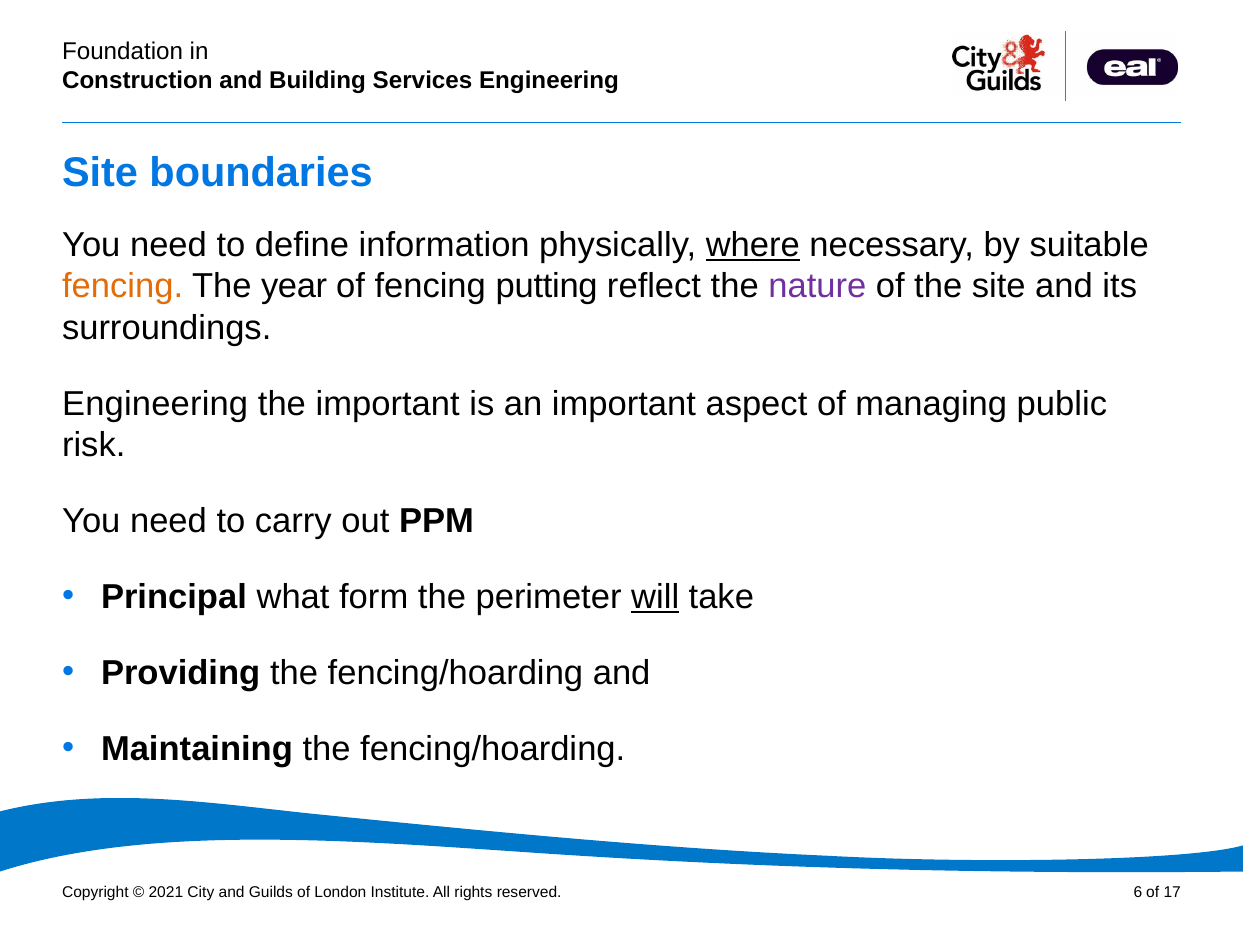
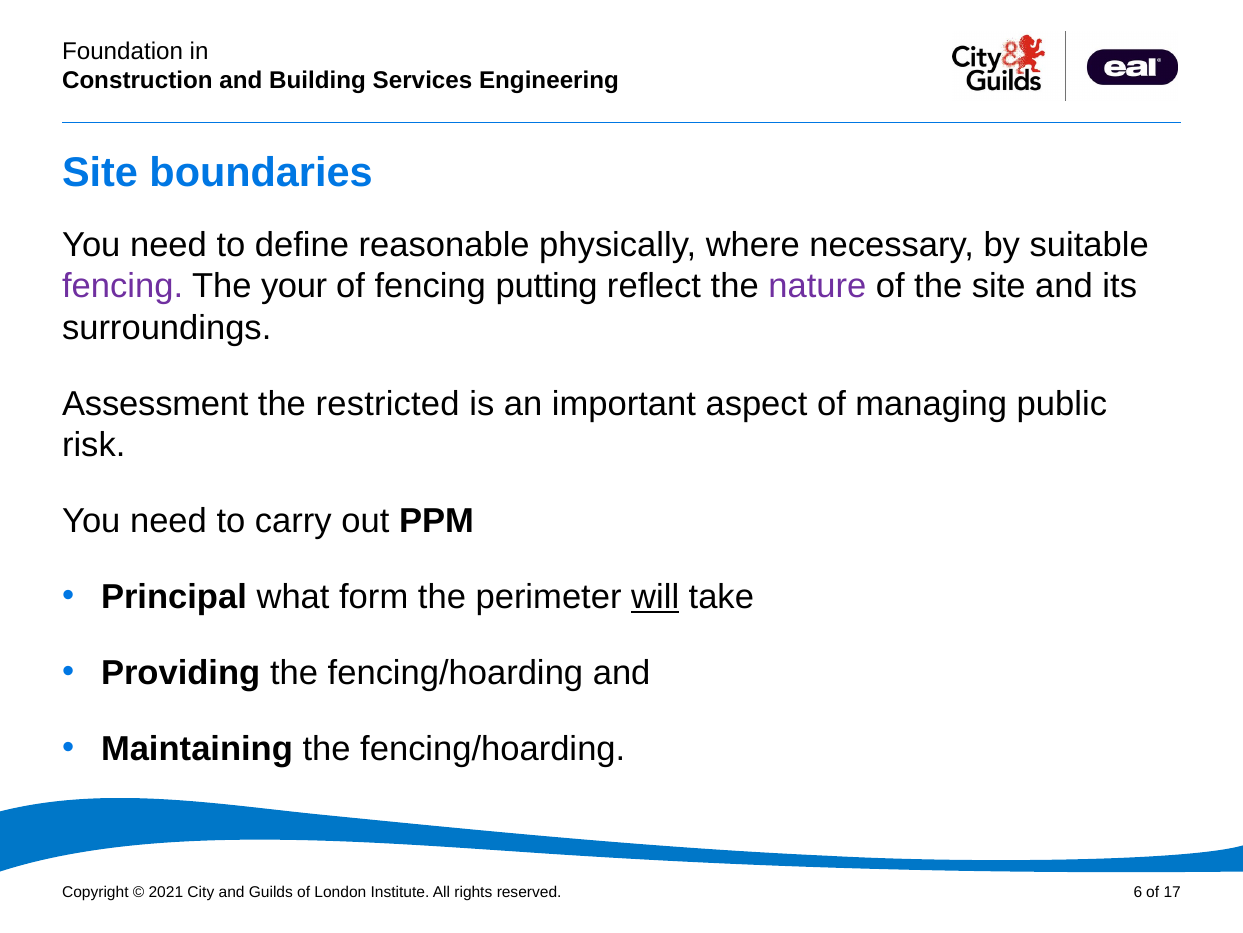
information: information -> reasonable
where underline: present -> none
fencing at (123, 286) colour: orange -> purple
year: year -> your
Engineering at (155, 403): Engineering -> Assessment
the important: important -> restricted
